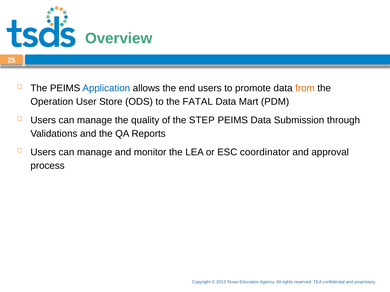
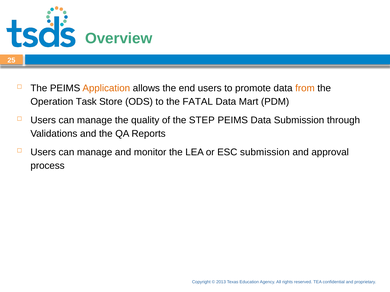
Application colour: blue -> orange
User: User -> Task
ESC coordinator: coordinator -> submission
